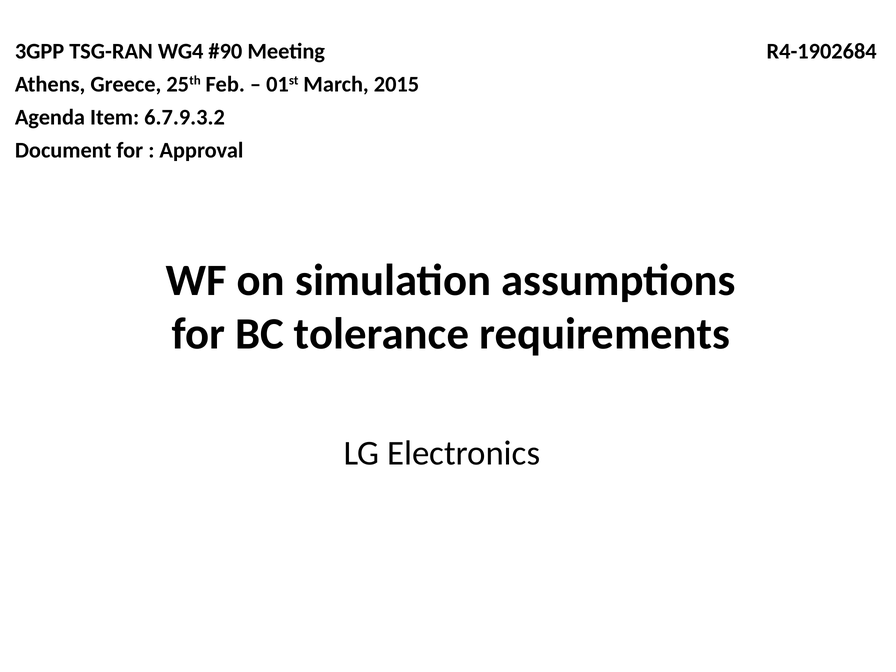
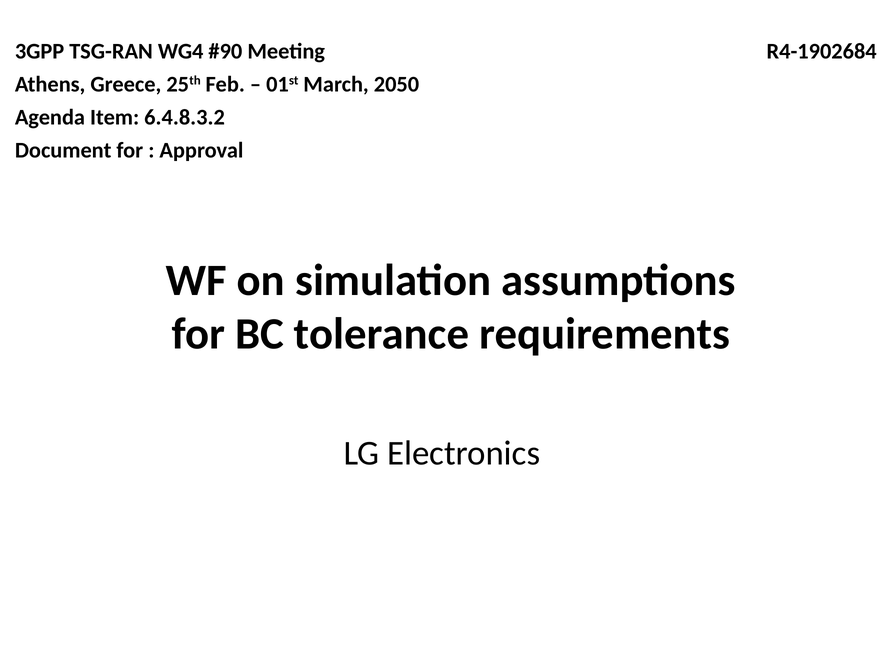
2015: 2015 -> 2050
6.7.9.3.2: 6.7.9.3.2 -> 6.4.8.3.2
